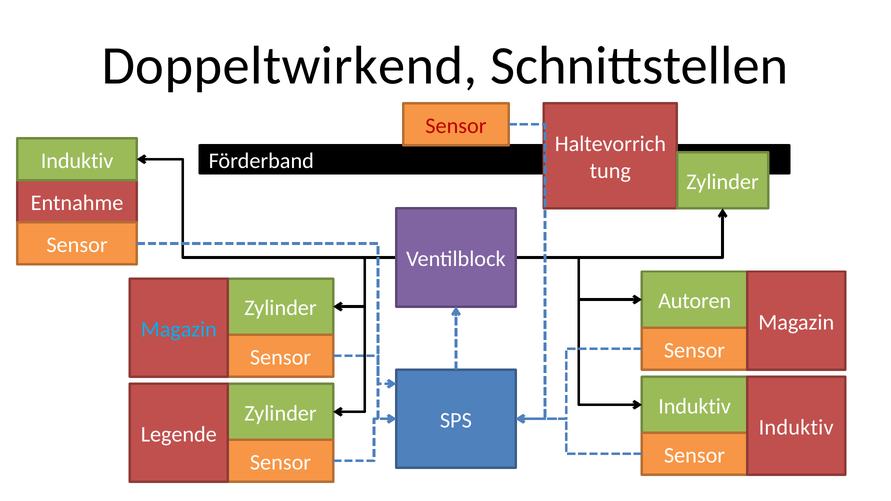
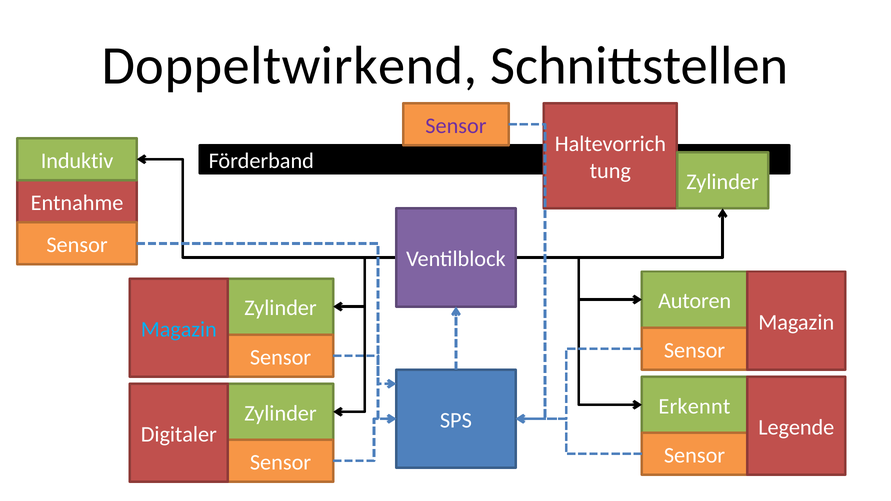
Sensor at (456, 126) colour: red -> purple
Induktiv at (695, 406): Induktiv -> Erkennt
Induktiv at (796, 428): Induktiv -> Legende
Legende: Legende -> Digitaler
